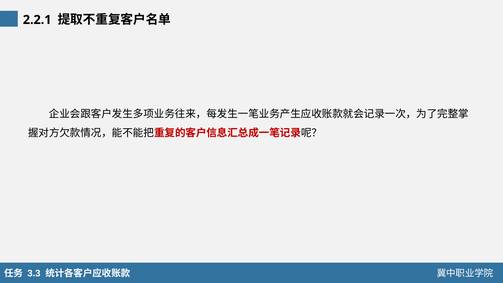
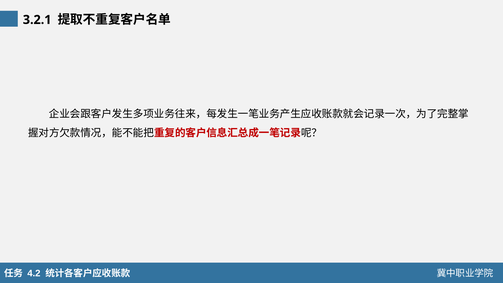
2.2.1: 2.2.1 -> 3.2.1
3.3: 3.3 -> 4.2
